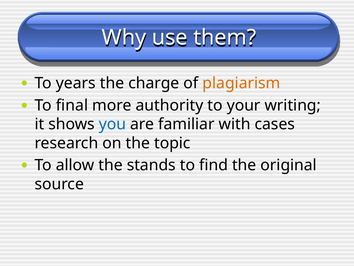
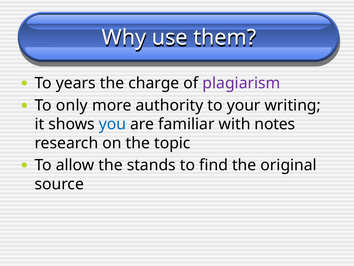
plagiarism colour: orange -> purple
final: final -> only
cases: cases -> notes
